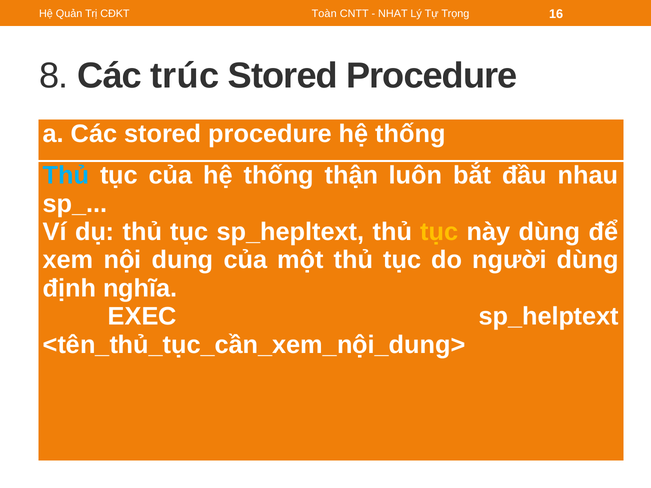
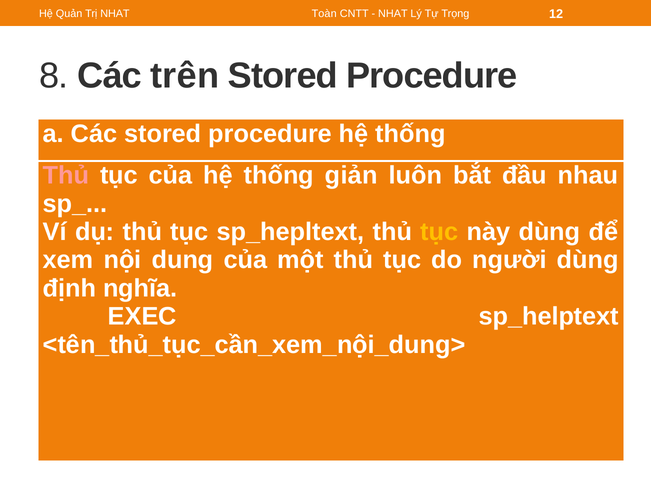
Trị CĐKT: CĐKT -> NHAT
16: 16 -> 12
trúc: trúc -> trên
Thủ at (66, 176) colour: light blue -> pink
thận: thận -> giản
